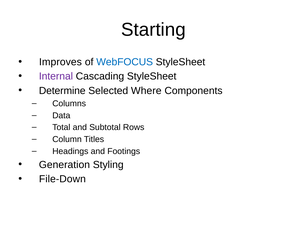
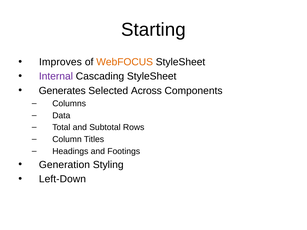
WebFOCUS colour: blue -> orange
Determine: Determine -> Generates
Where: Where -> Across
File-Down: File-Down -> Left-Down
